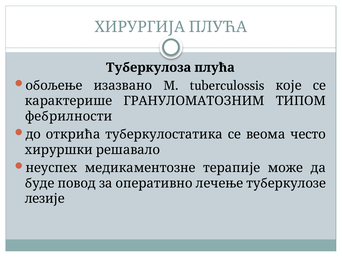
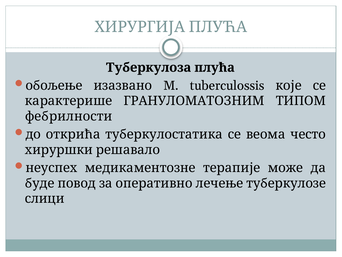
лезије: лезије -> слици
